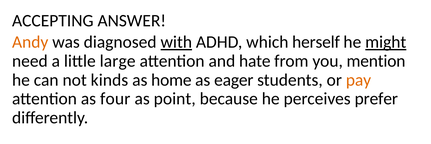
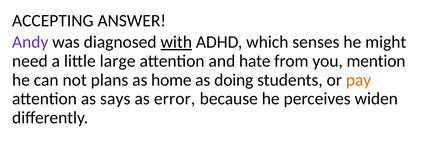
Andy colour: orange -> purple
herself: herself -> senses
might underline: present -> none
kinds: kinds -> plans
eager: eager -> doing
four: four -> says
point: point -> error
prefer: prefer -> widen
